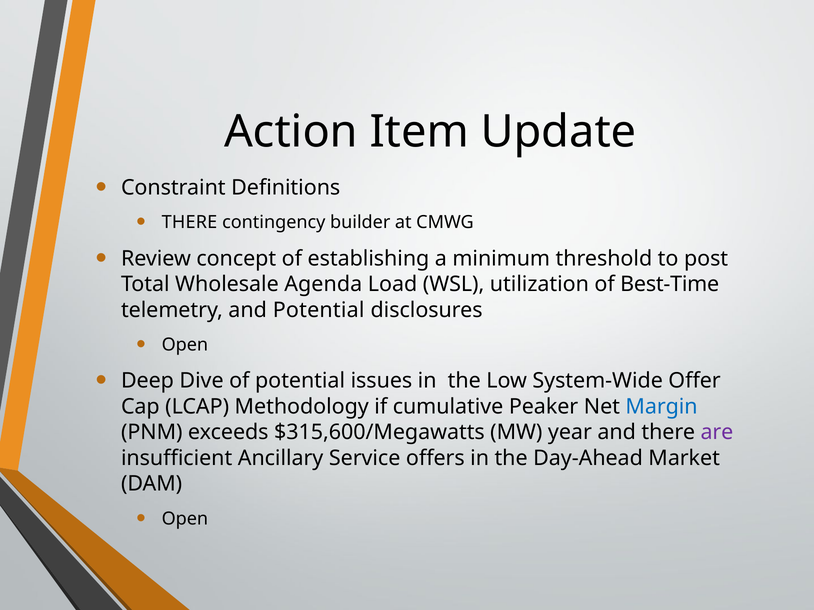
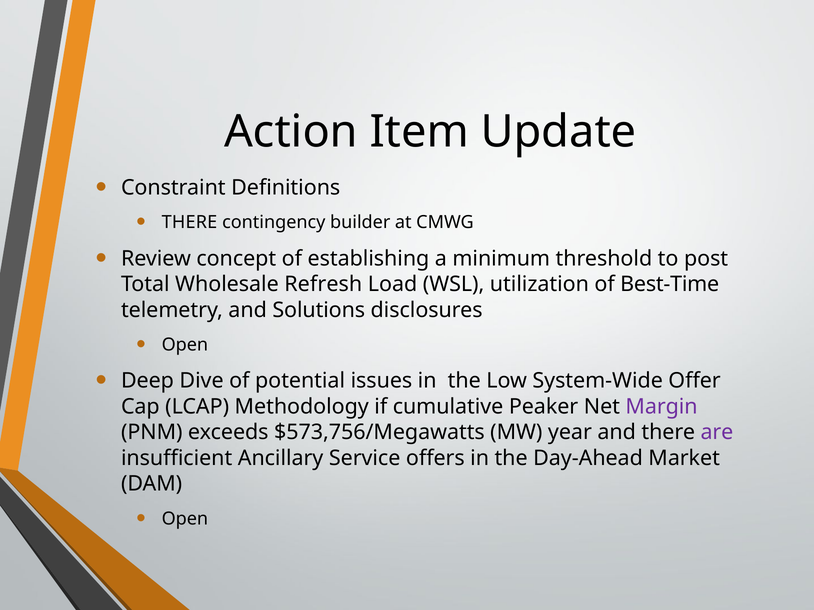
Agenda: Agenda -> Refresh
and Potential: Potential -> Solutions
Margin colour: blue -> purple
$315,600/Megawatts: $315,600/Megawatts -> $573,756/Megawatts
